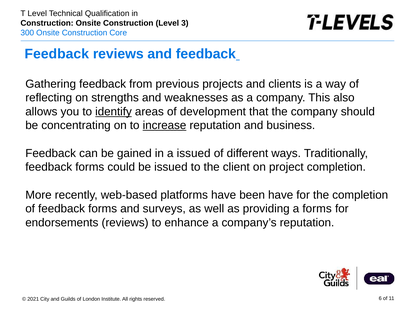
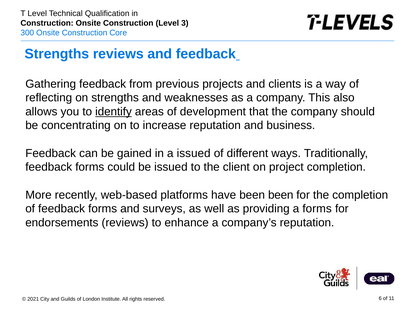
Feedback at (57, 54): Feedback -> Strengths
increase underline: present -> none
been have: have -> been
